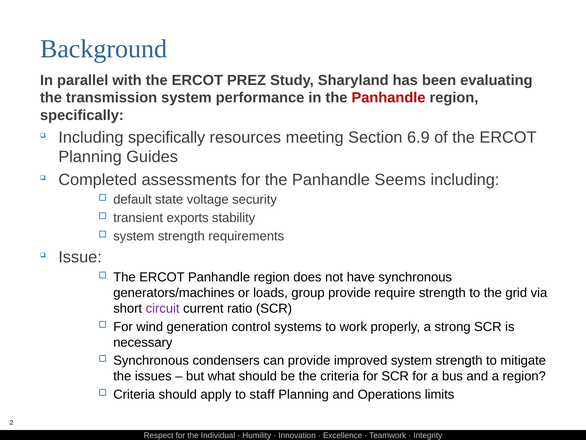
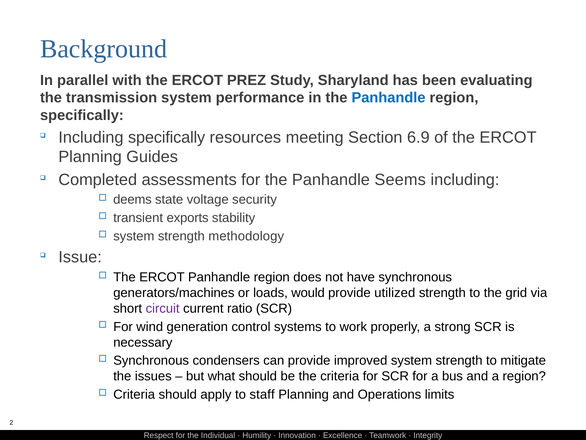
Panhandle at (389, 98) colour: red -> blue
default: default -> deems
requirements: requirements -> methodology
group: group -> would
require: require -> utilized
